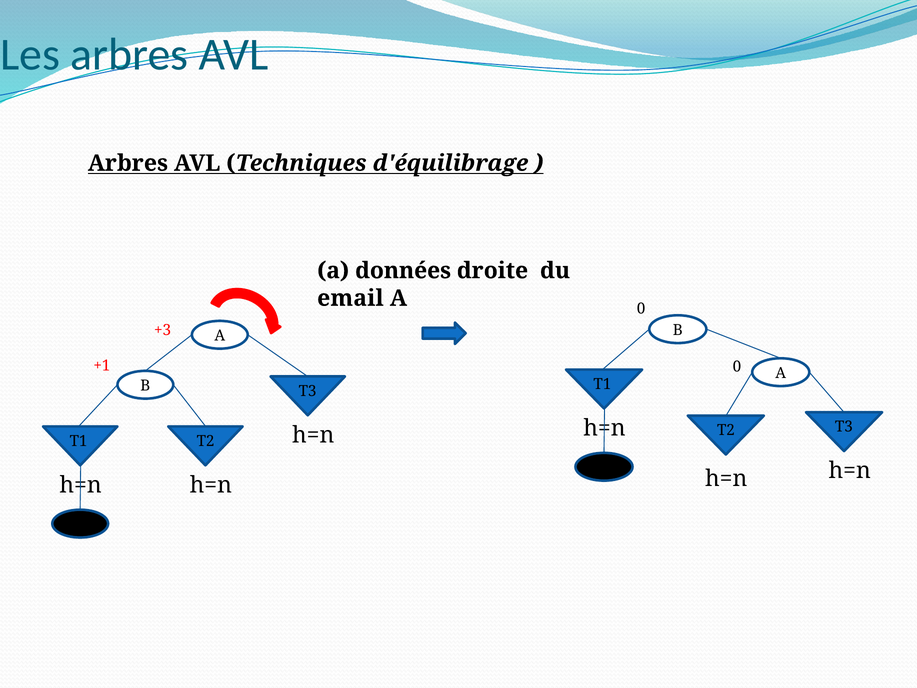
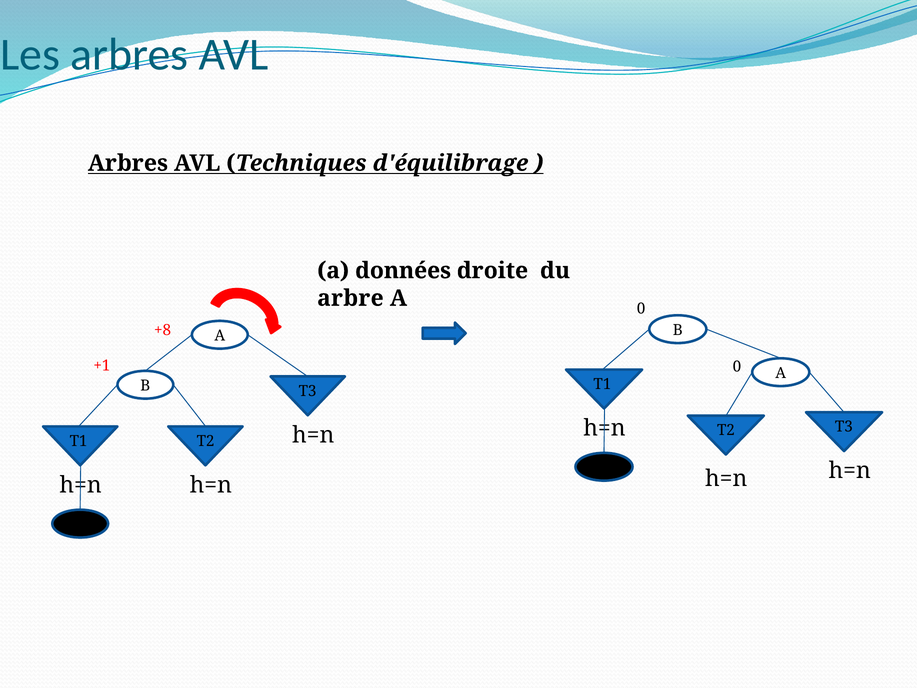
email: email -> arbre
+3: +3 -> +8
